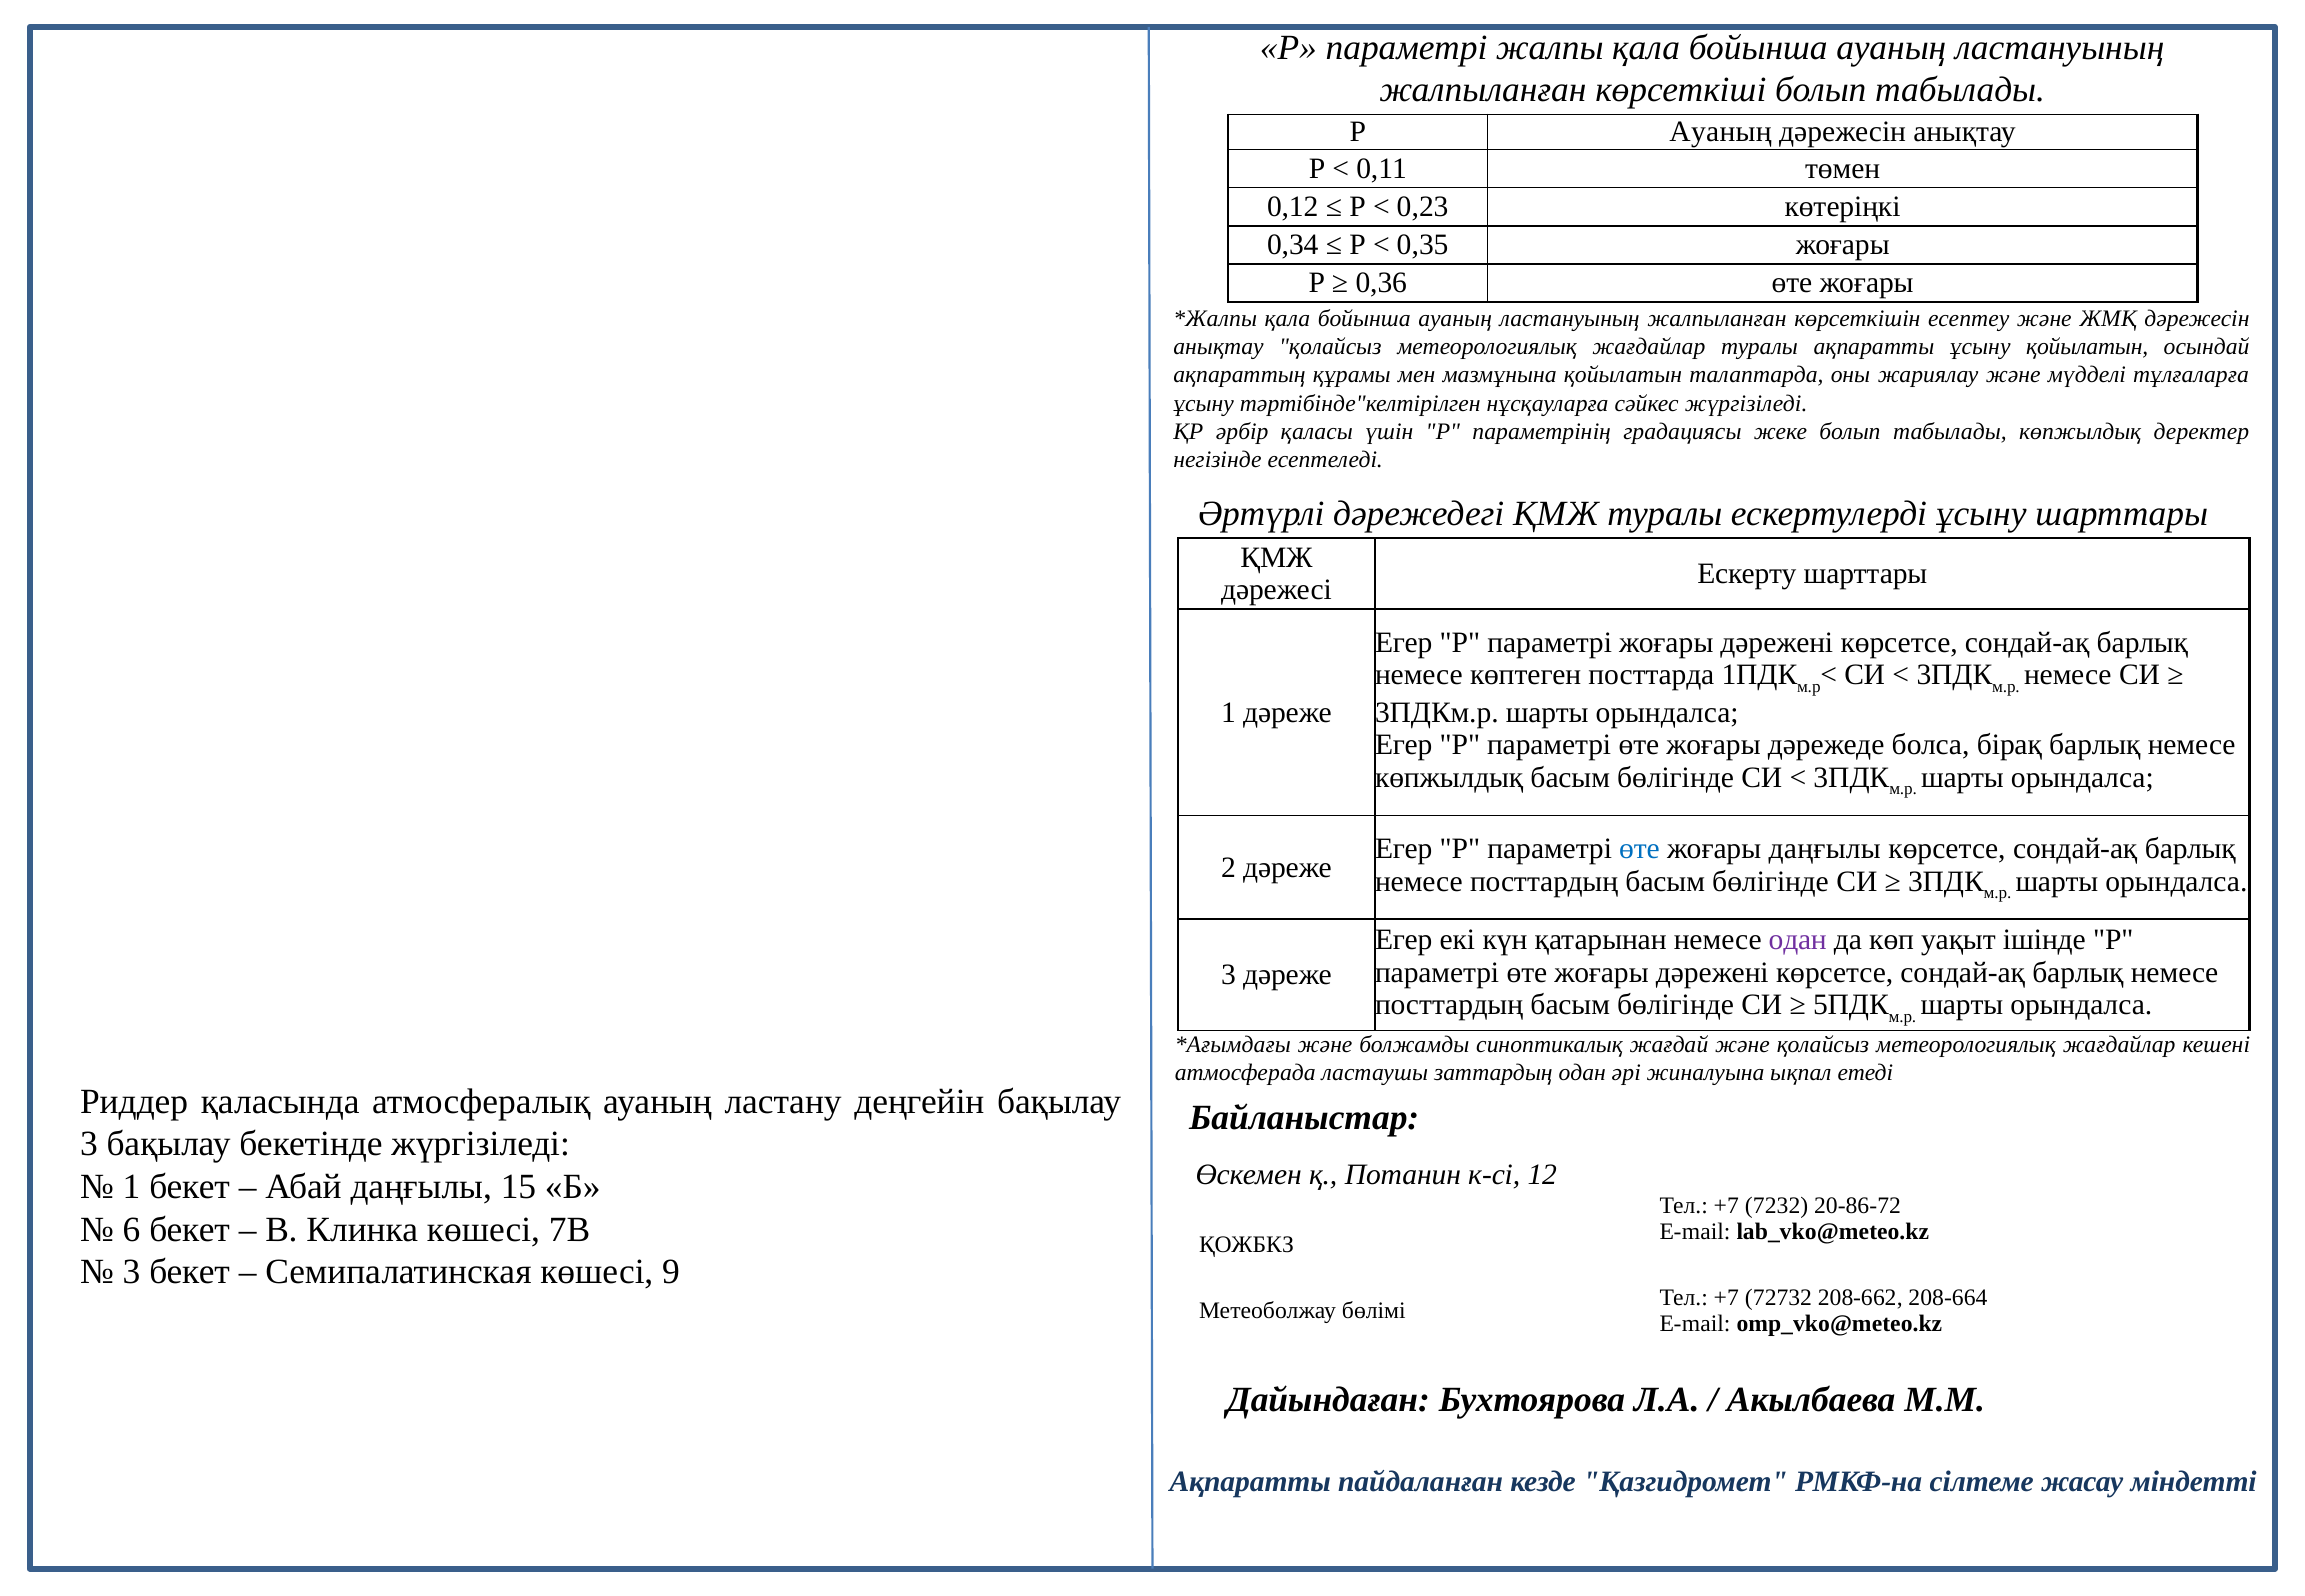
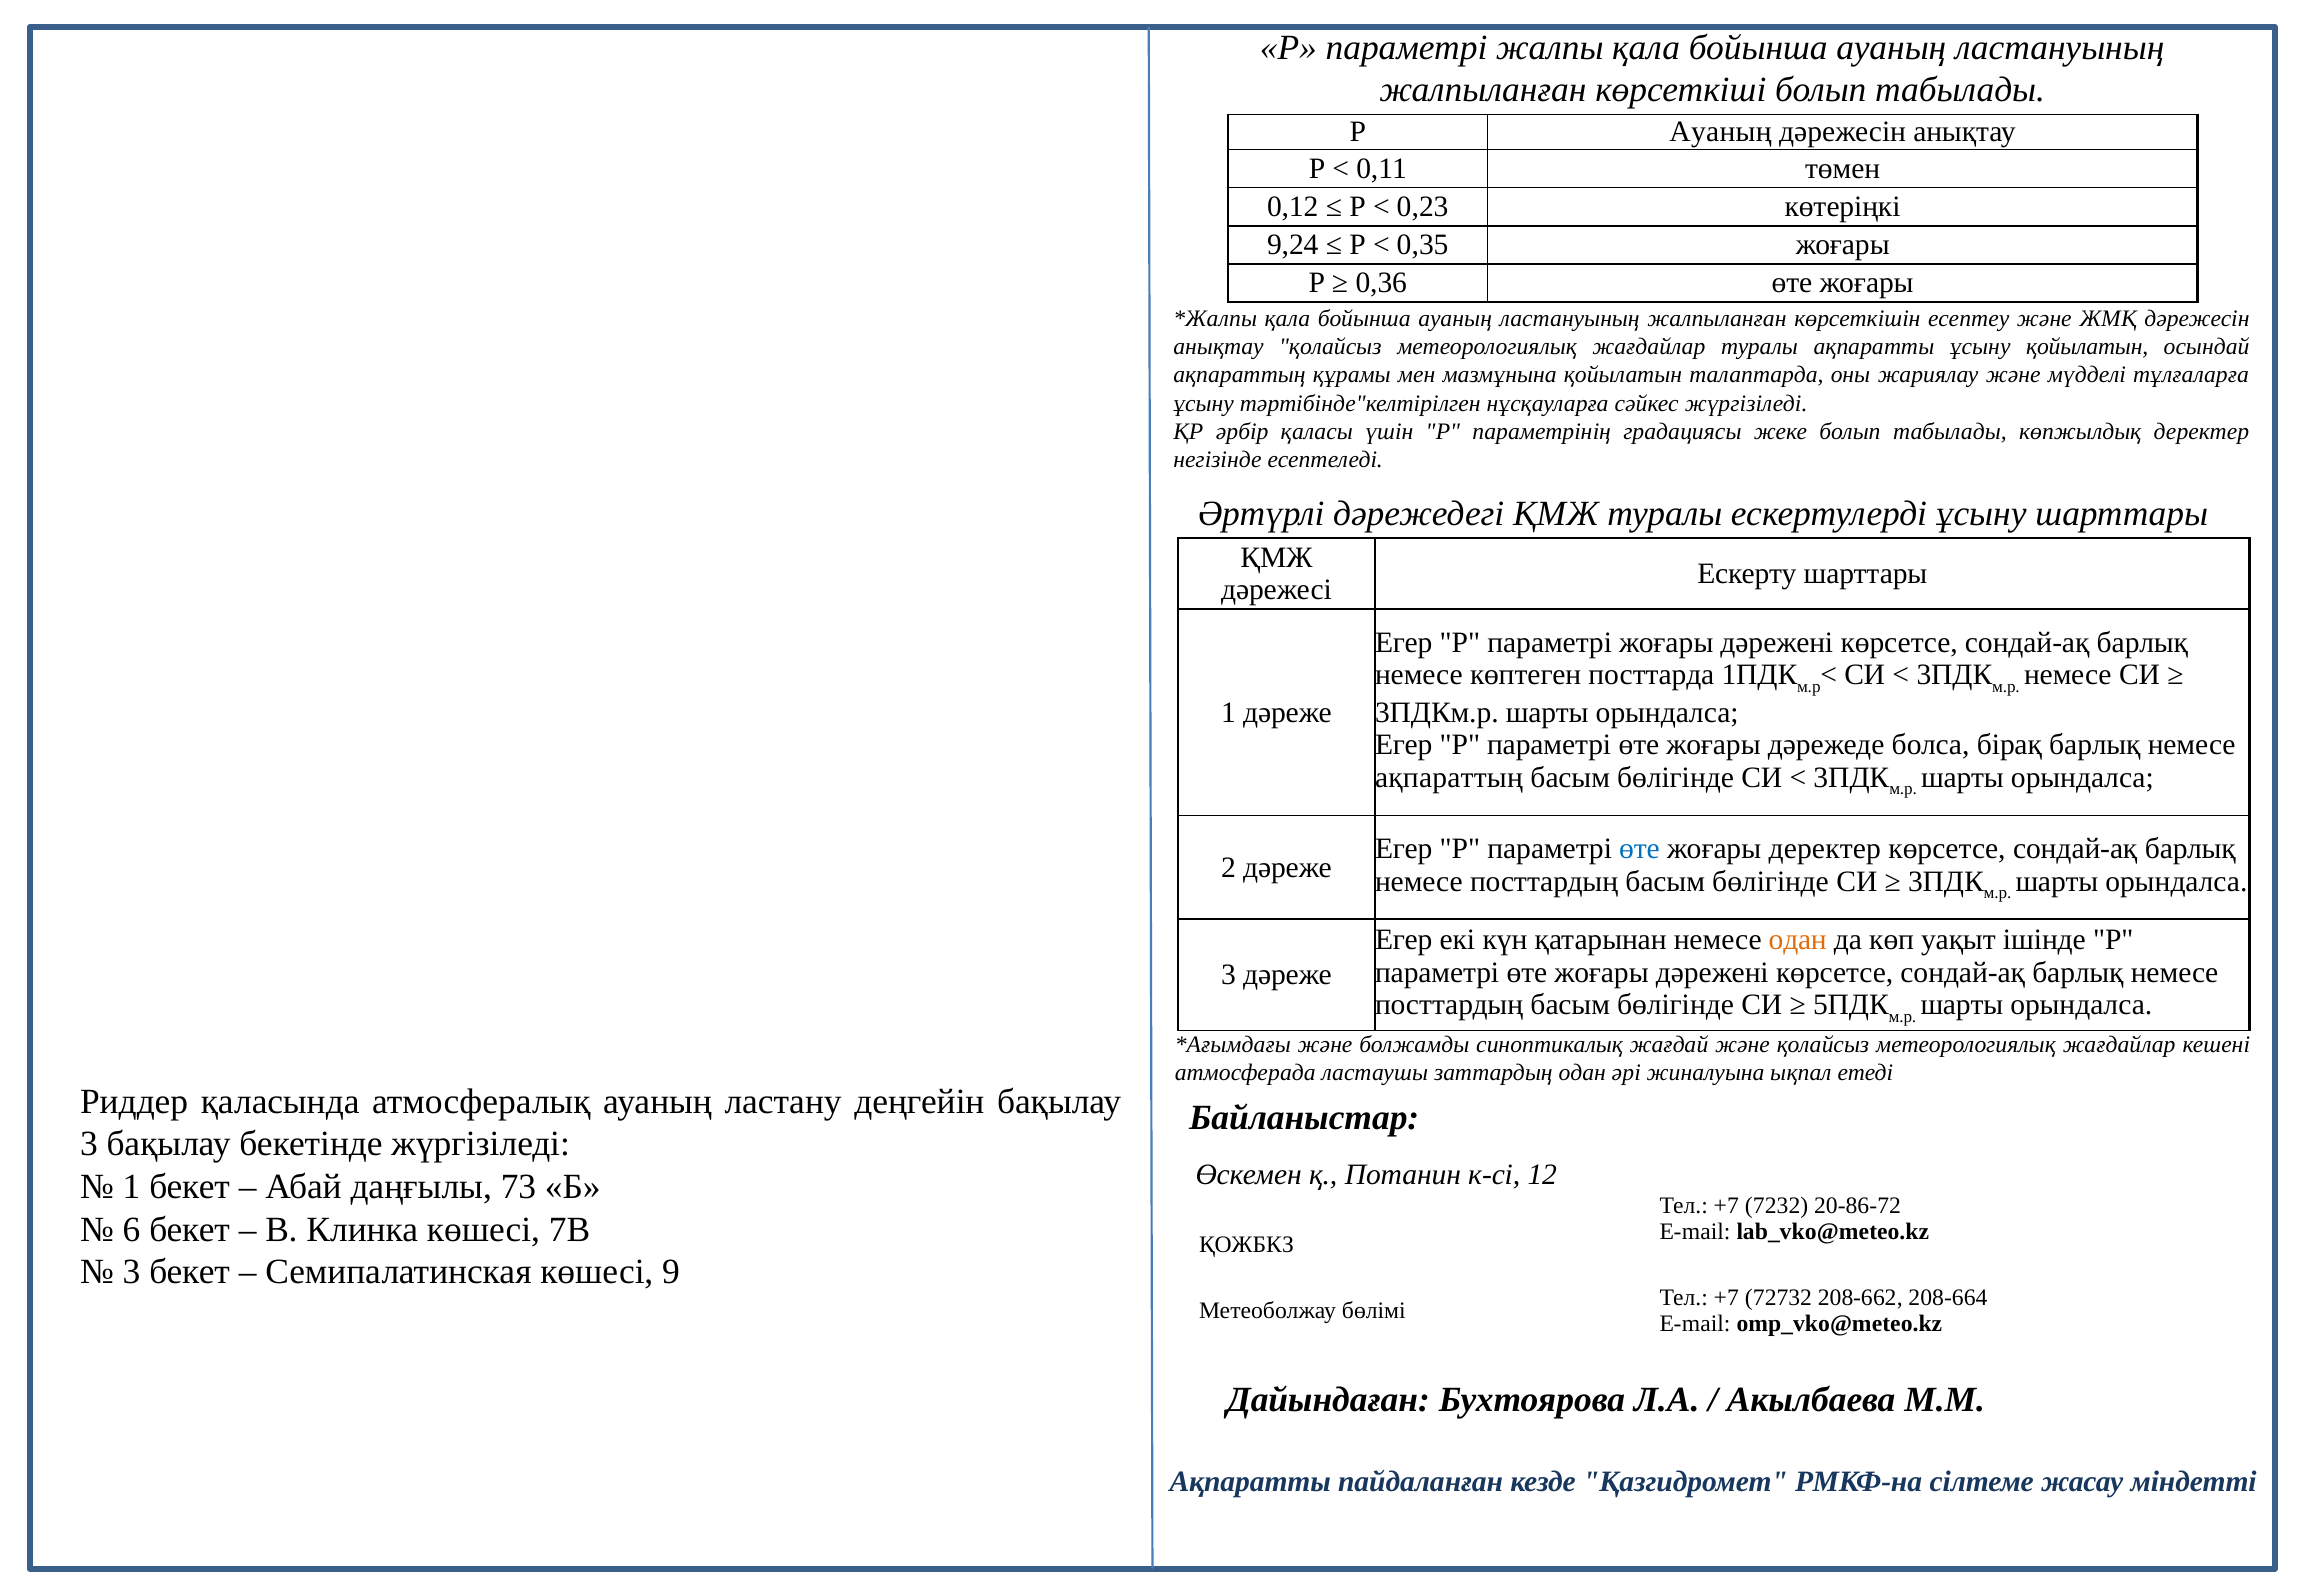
0,34: 0,34 -> 9,24
көпжылдық at (1449, 778): көпжылдық -> ақпараттың
жоғары даңғылы: даңғылы -> деректер
одан at (1798, 940) colour: purple -> orange
15: 15 -> 73
